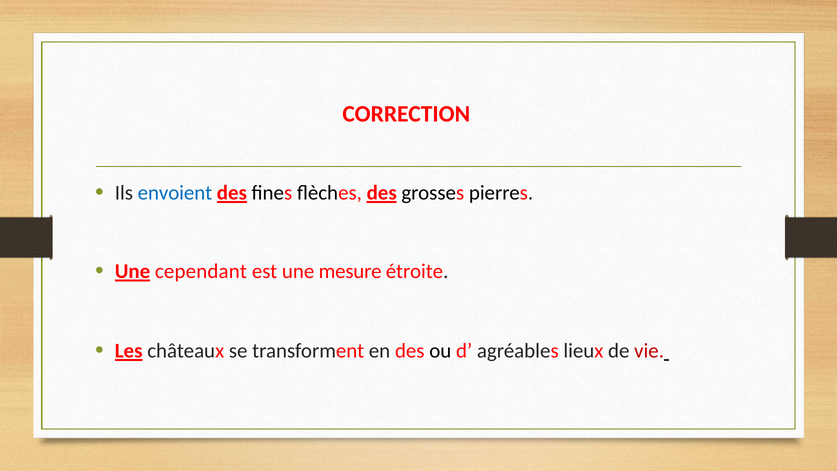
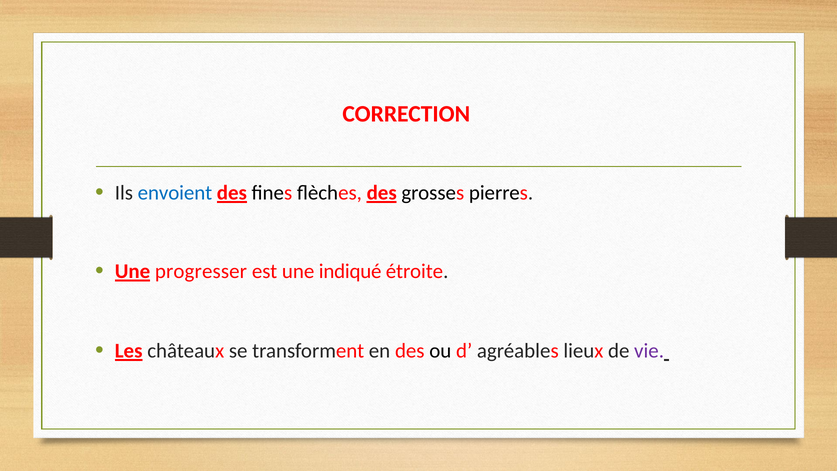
cependant: cependant -> progresser
mesure: mesure -> indiqué
vie colour: red -> purple
